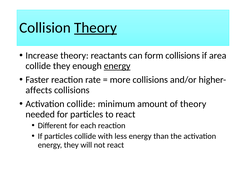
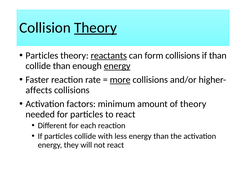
Increase at (42, 55): Increase -> Particles
reactants underline: none -> present
if area: area -> than
collide they: they -> than
more underline: none -> present
Activation collide: collide -> factors
